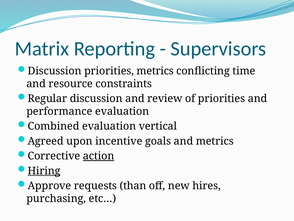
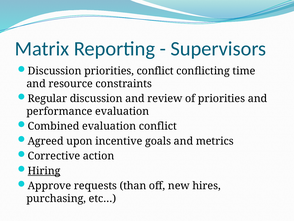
priorities metrics: metrics -> conflict
evaluation vertical: vertical -> conflict
action underline: present -> none
